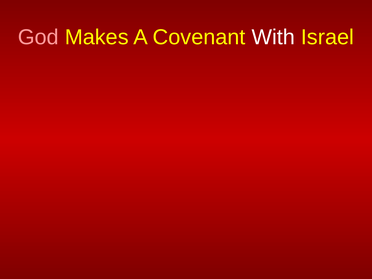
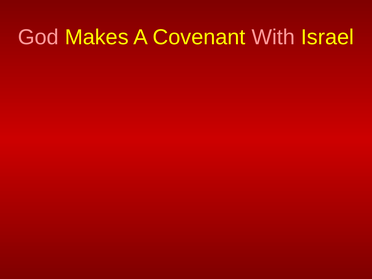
With colour: white -> pink
